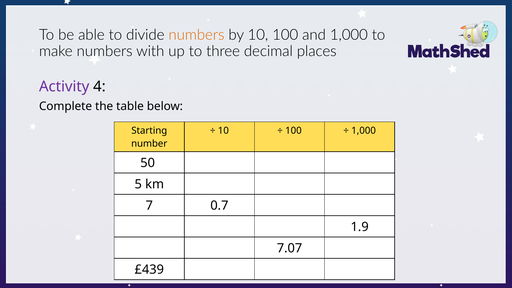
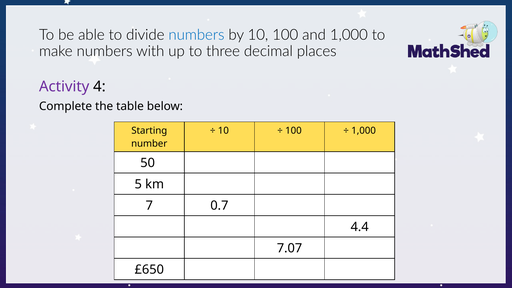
numbers at (196, 35) colour: orange -> blue
1.9: 1.9 -> 4.4
£439: £439 -> £650
